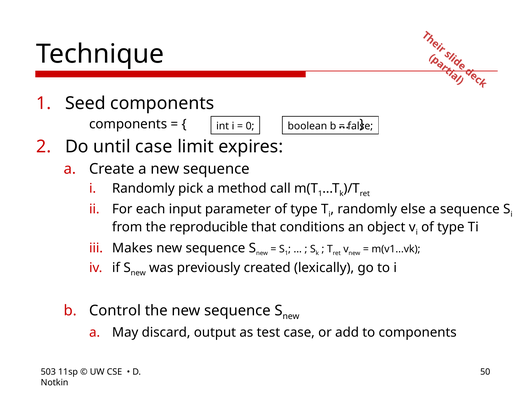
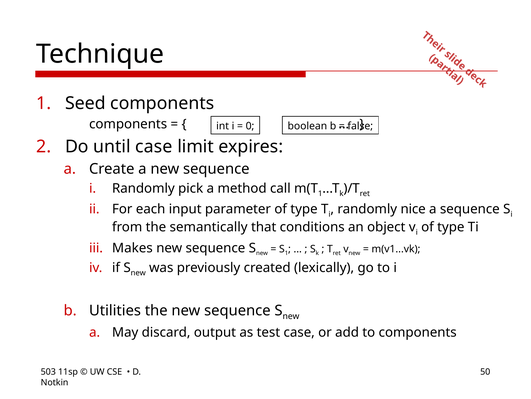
else: else -> nice
reproducible: reproducible -> semantically
Control: Control -> Utilities
